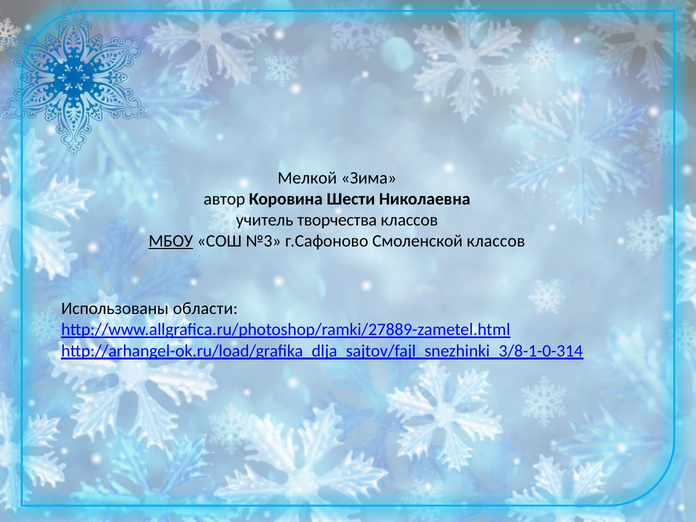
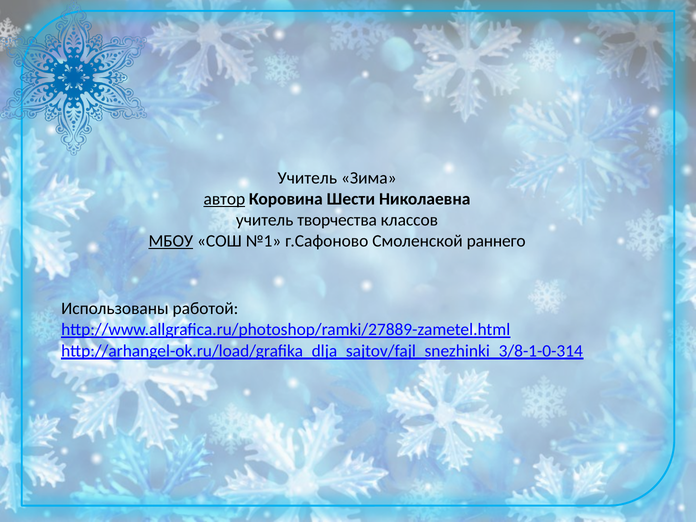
Мелкой at (307, 178): Мелкой -> Учитель
автор underline: none -> present
№3: №3 -> №1
Смоленской классов: классов -> раннего
области: области -> работой
